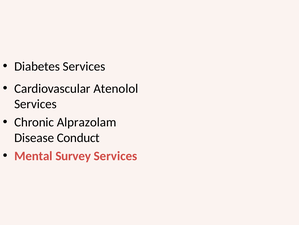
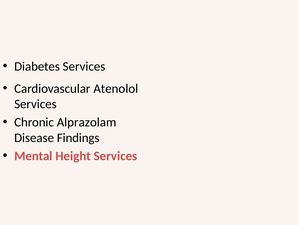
Conduct: Conduct -> Findings
Survey: Survey -> Height
